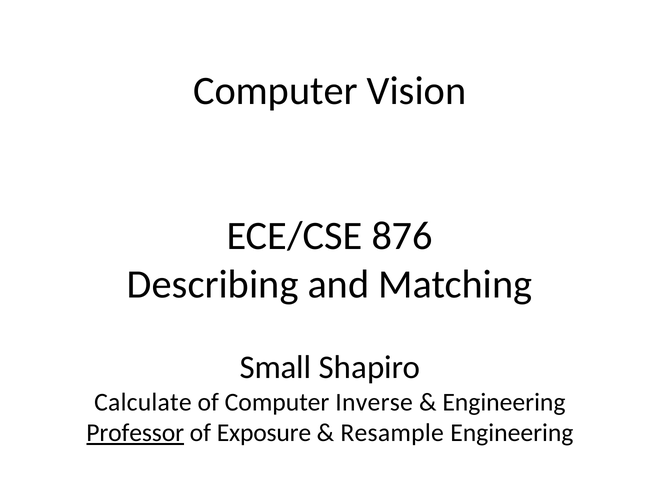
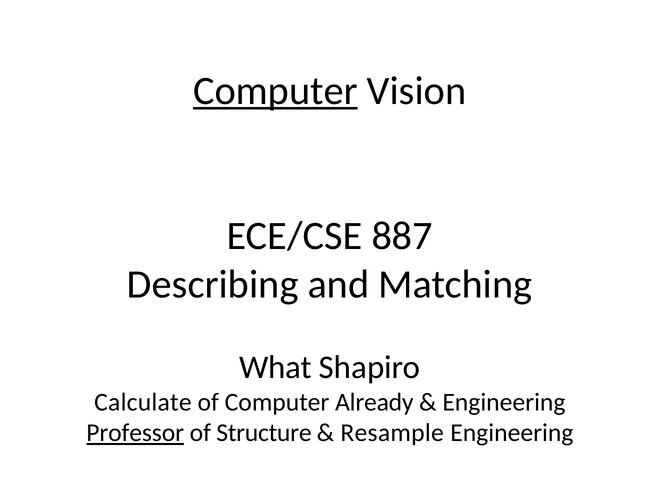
Computer at (275, 91) underline: none -> present
876: 876 -> 887
Small: Small -> What
Inverse: Inverse -> Already
Exposure: Exposure -> Structure
